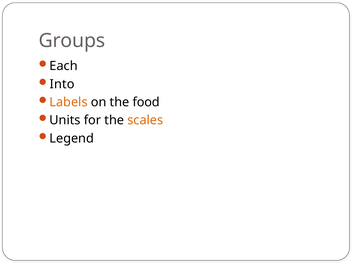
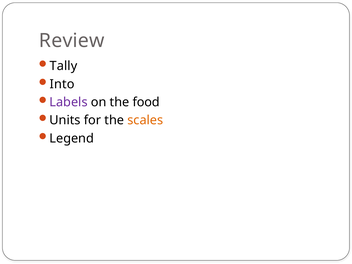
Groups: Groups -> Review
Each: Each -> Tally
Labels colour: orange -> purple
